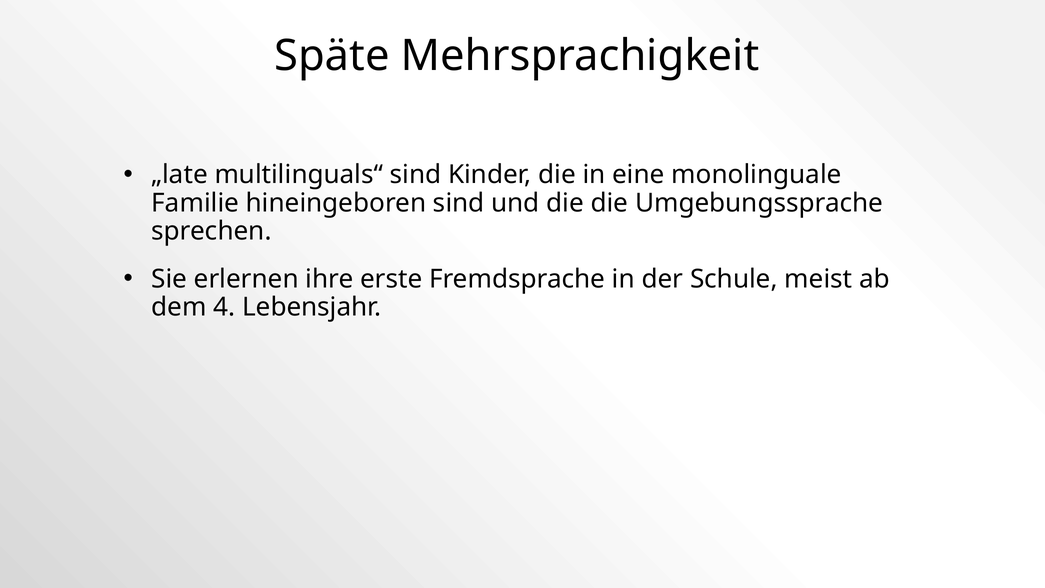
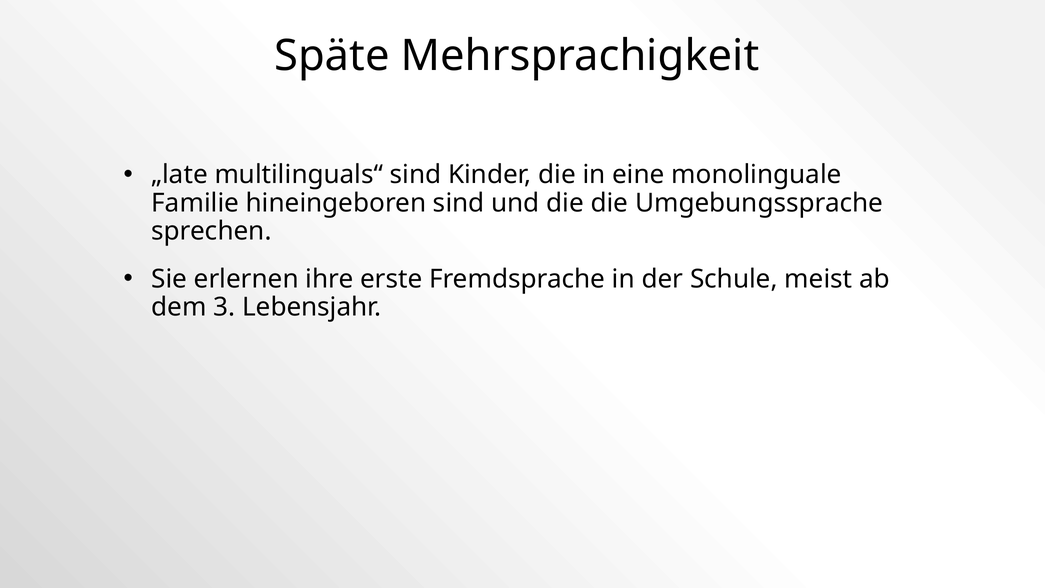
4: 4 -> 3
